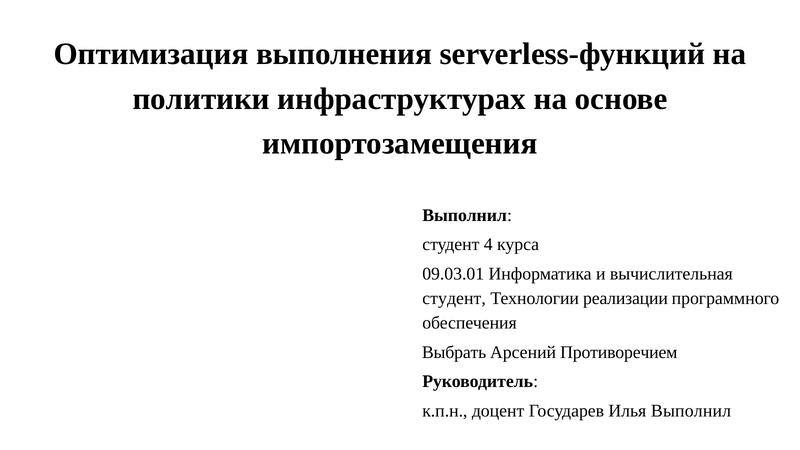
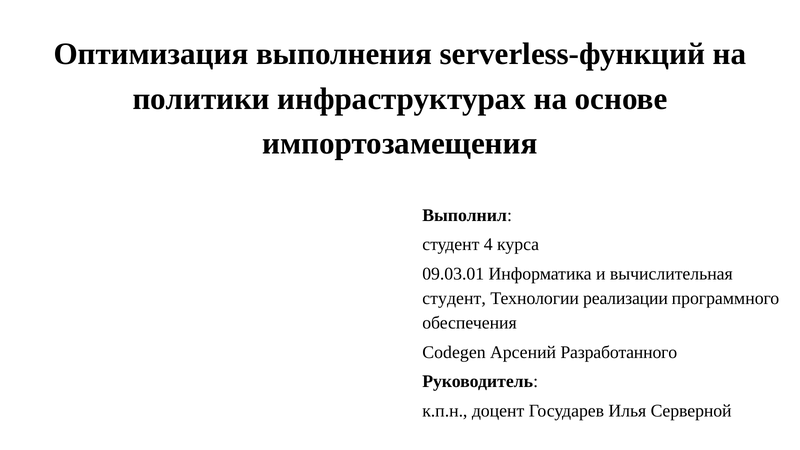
Выбрать: Выбрать -> Codegen
Противоречием: Противоречием -> Разработанного
Илья Выполнил: Выполнил -> Серверной
